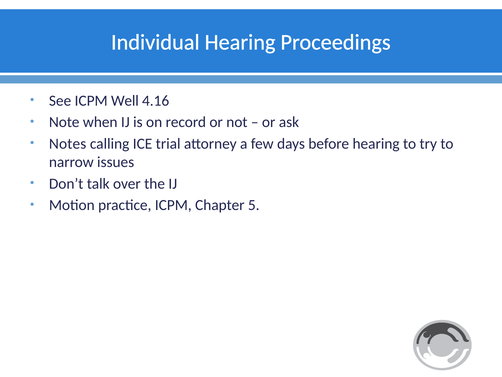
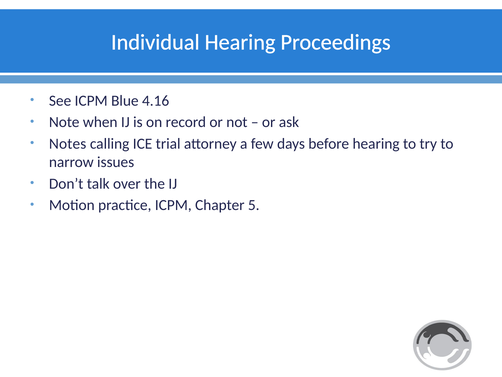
Well: Well -> Blue
